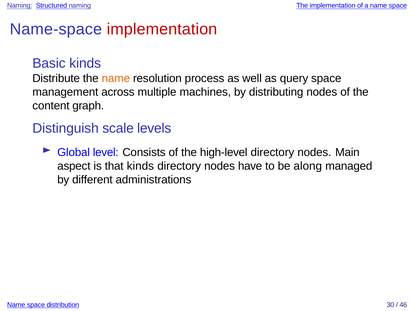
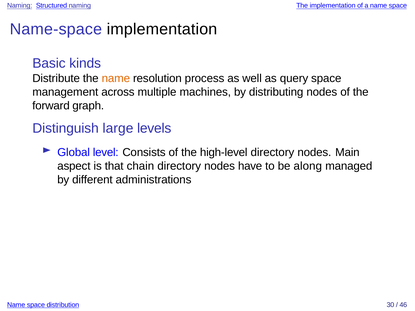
implementation at (162, 29) colour: red -> black
content: content -> forward
scale: scale -> large
that kinds: kinds -> chain
